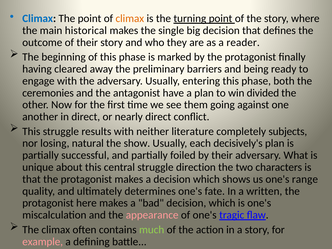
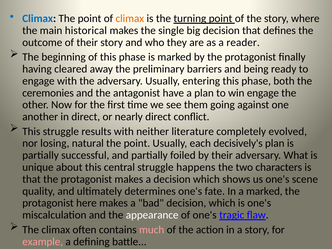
win divided: divided -> engage
subjects: subjects -> evolved
show at (137, 143): show -> point
direction: direction -> happens
range: range -> scene
a written: written -> marked
appearance colour: pink -> white
much colour: light green -> pink
